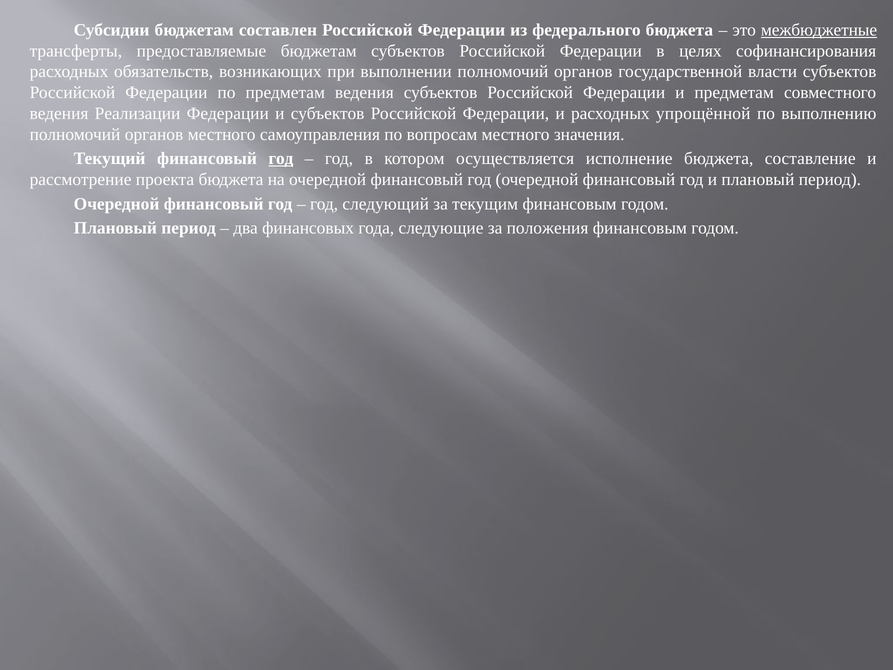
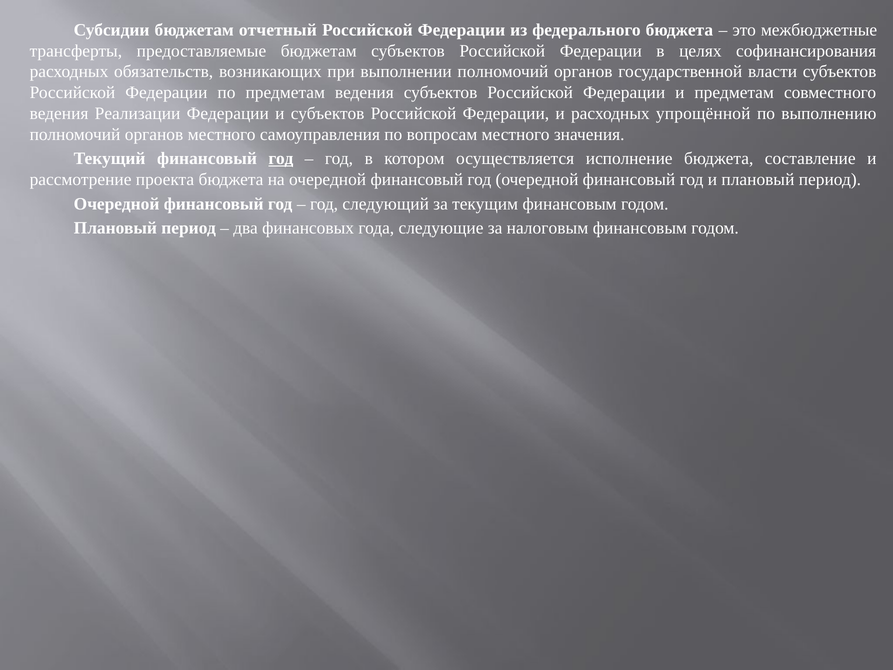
составлен: составлен -> отчетный
межбюджетные underline: present -> none
положения: положения -> налоговым
